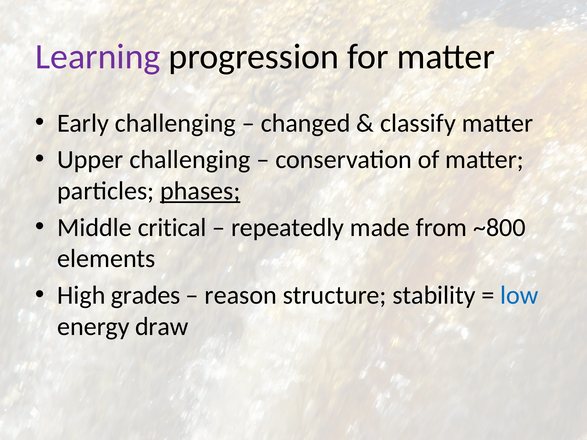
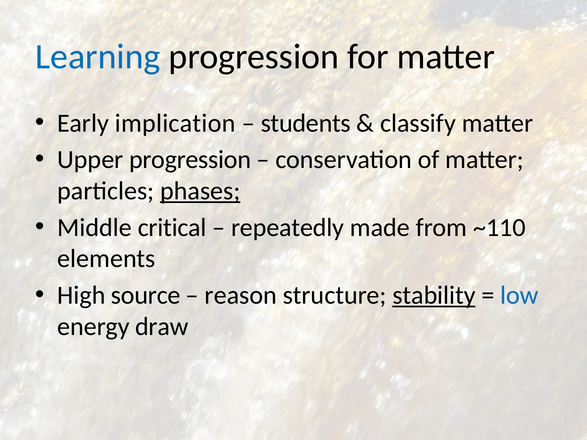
Learning colour: purple -> blue
Early challenging: challenging -> implication
changed: changed -> students
Upper challenging: challenging -> progression
~800: ~800 -> ~110
grades: grades -> source
stability underline: none -> present
